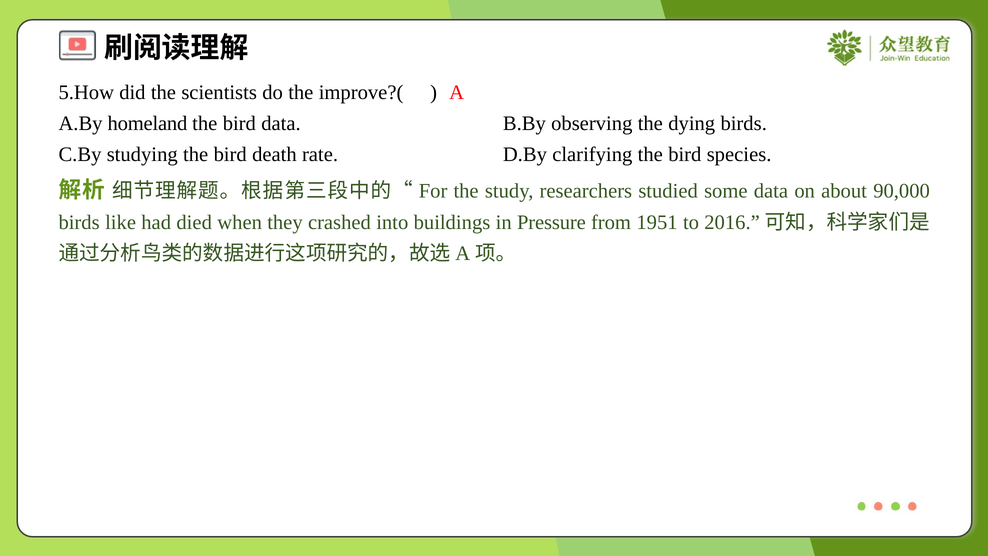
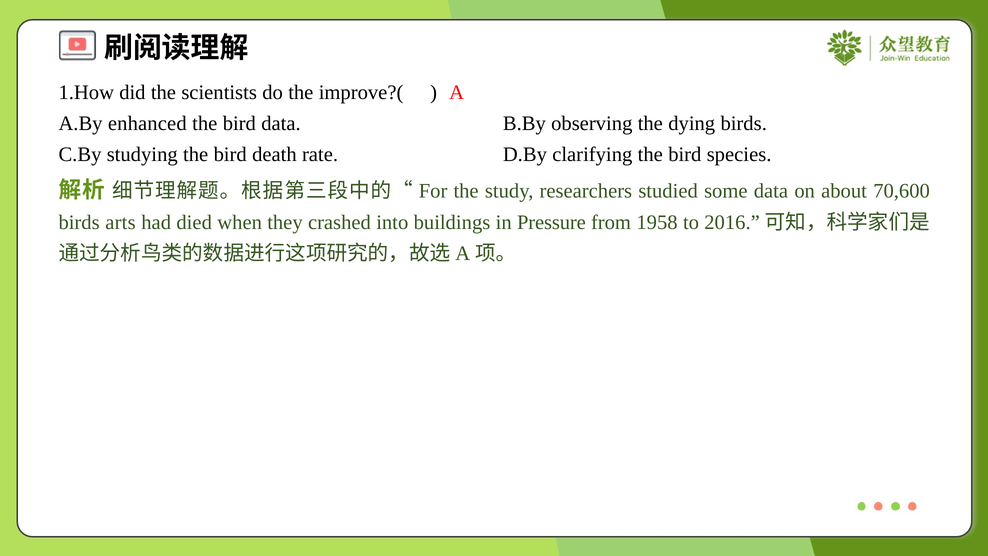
5.How: 5.How -> 1.How
homeland: homeland -> enhanced
90,000: 90,000 -> 70,600
like: like -> arts
1951: 1951 -> 1958
